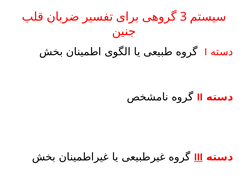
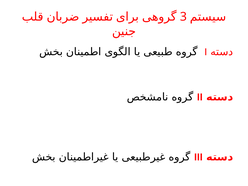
III underline: present -> none
